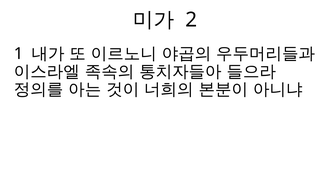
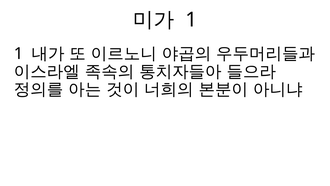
2 at (191, 20): 2 -> 1
